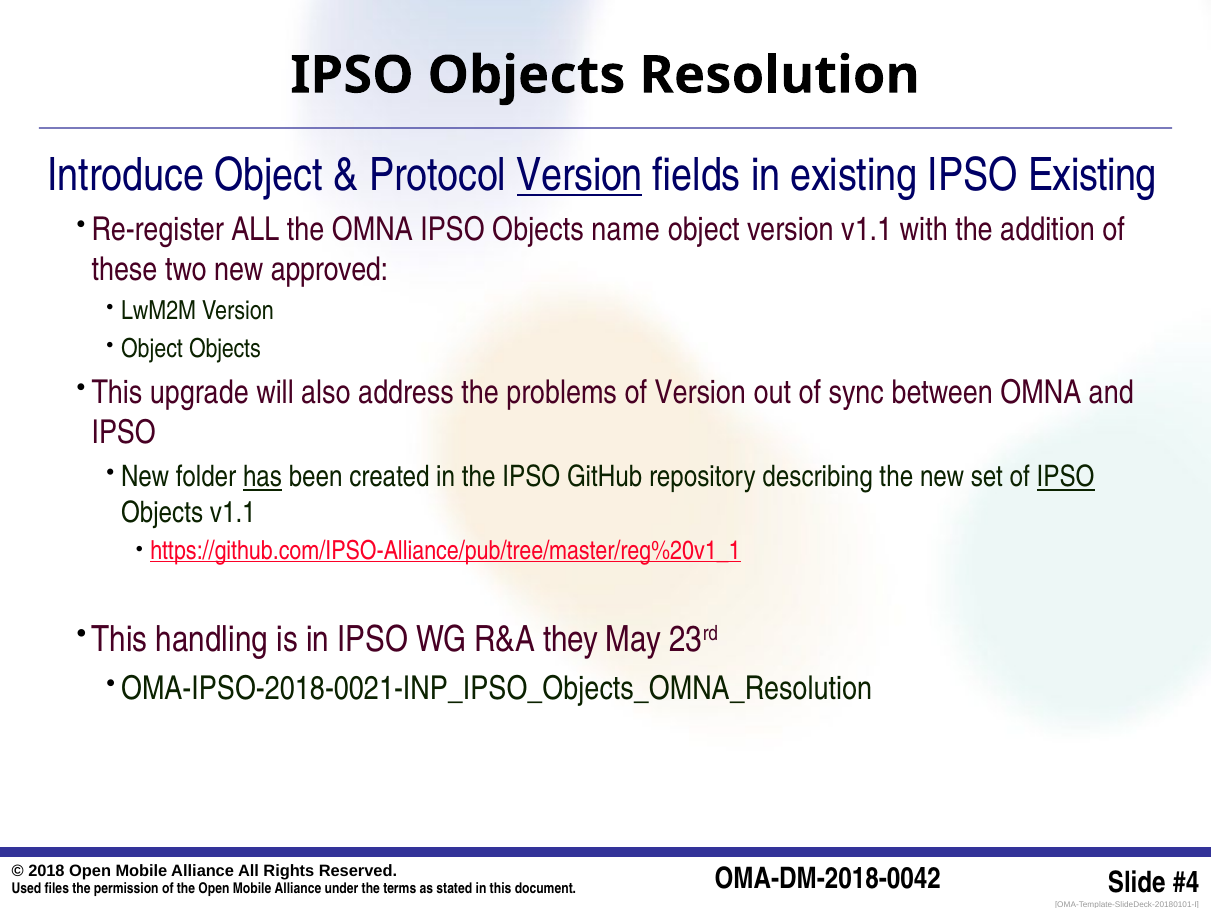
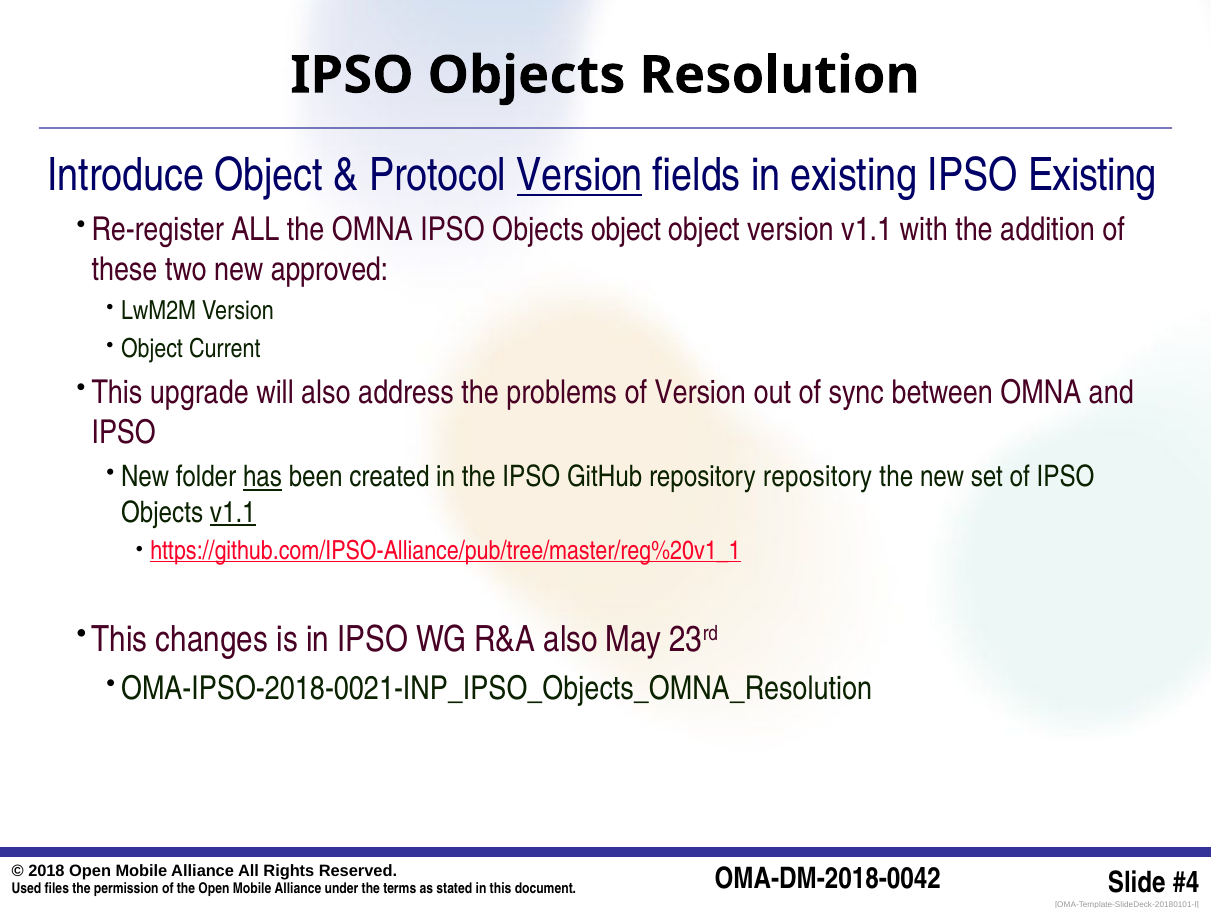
Objects name: name -> object
Object Objects: Objects -> Current
repository describing: describing -> repository
IPSO at (1066, 477) underline: present -> none
v1.1 at (233, 513) underline: none -> present
handling: handling -> changes
R&A they: they -> also
